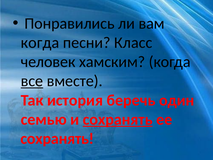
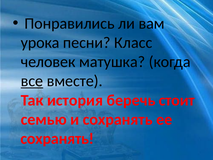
когда at (40, 43): когда -> урока
хамским: хамским -> матушка
один: один -> стоит
сохранять at (118, 119) underline: present -> none
